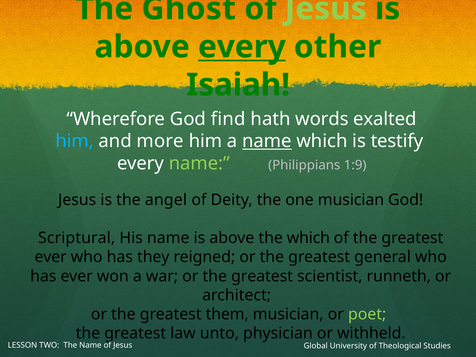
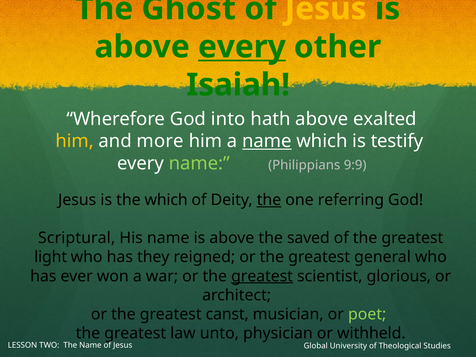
Jesus at (326, 9) colour: light green -> yellow
find: find -> into
hath words: words -> above
him at (75, 141) colour: light blue -> yellow
1:9: 1:9 -> 9:9
the angel: angel -> which
the at (269, 200) underline: none -> present
one musician: musician -> referring
the which: which -> saved
ever at (51, 257): ever -> light
greatest at (262, 276) underline: none -> present
runneth: runneth -> glorious
them: them -> canst
